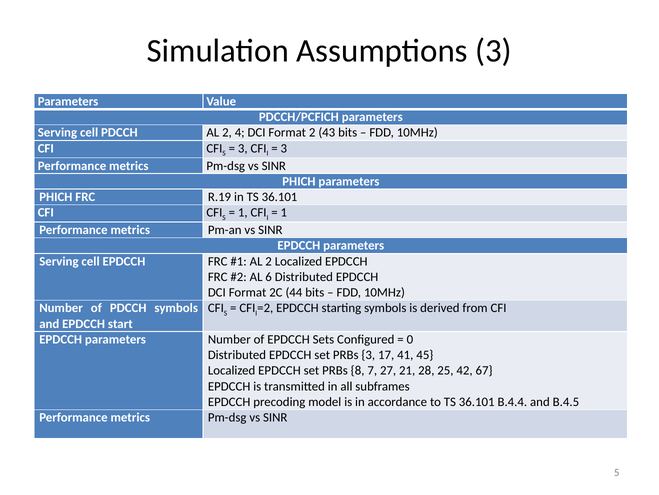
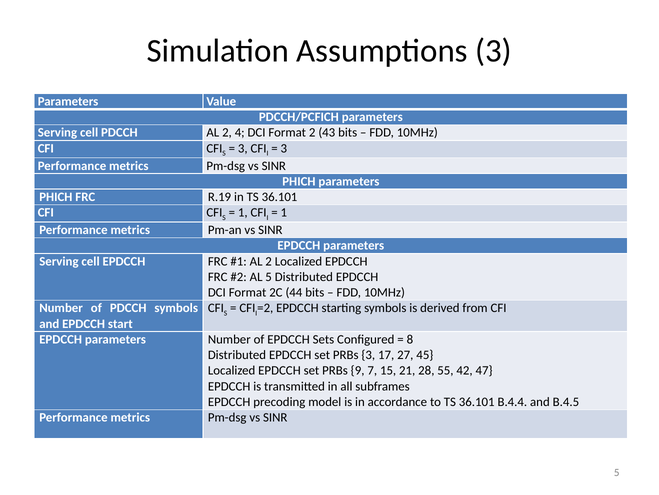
AL 6: 6 -> 5
0: 0 -> 8
41: 41 -> 27
8: 8 -> 9
27: 27 -> 15
25: 25 -> 55
67: 67 -> 47
